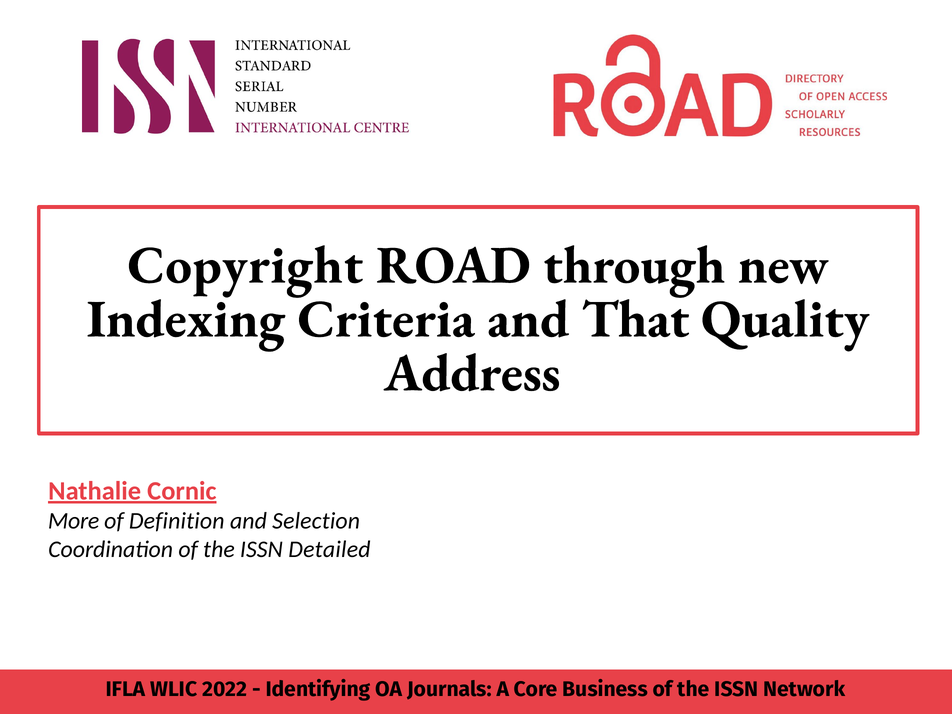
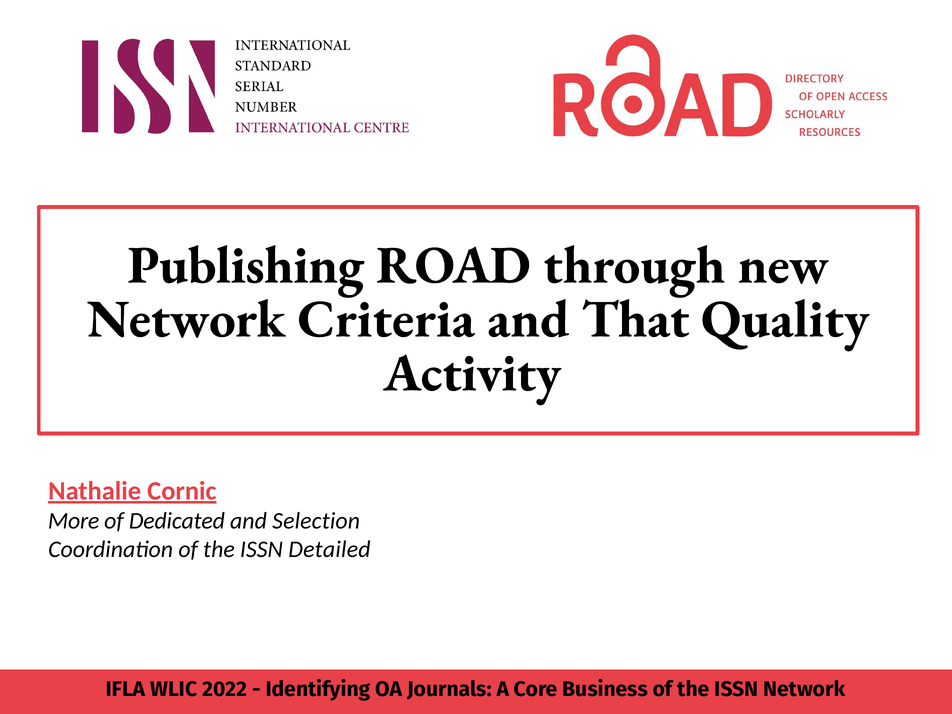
Copyright: Copyright -> Publishing
Indexing at (186, 319): Indexing -> Network
Address: Address -> Activity
Definition: Definition -> Dedicated
